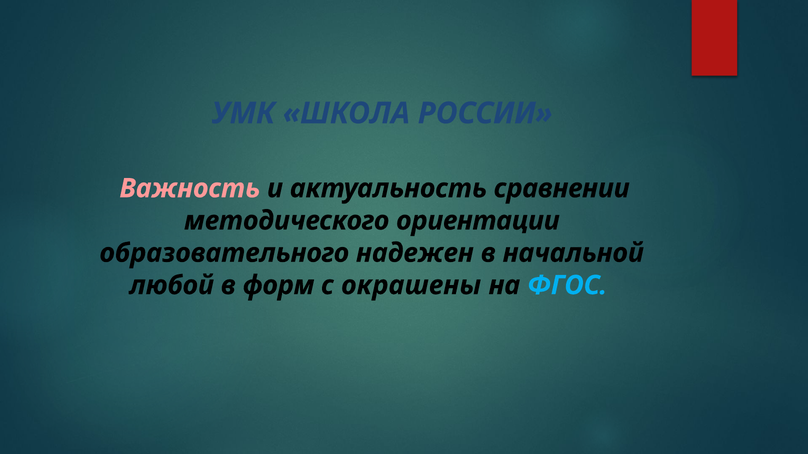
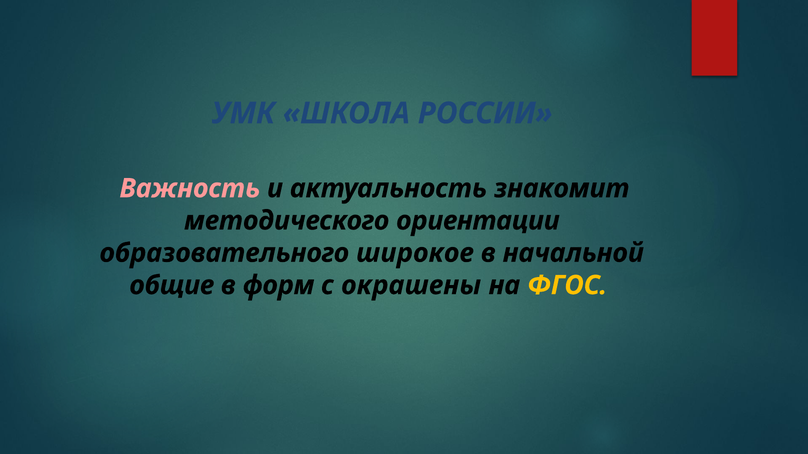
сравнении: сравнении -> знакомит
надежен: надежен -> широкое
любой: любой -> общие
ФГОС colour: light blue -> yellow
